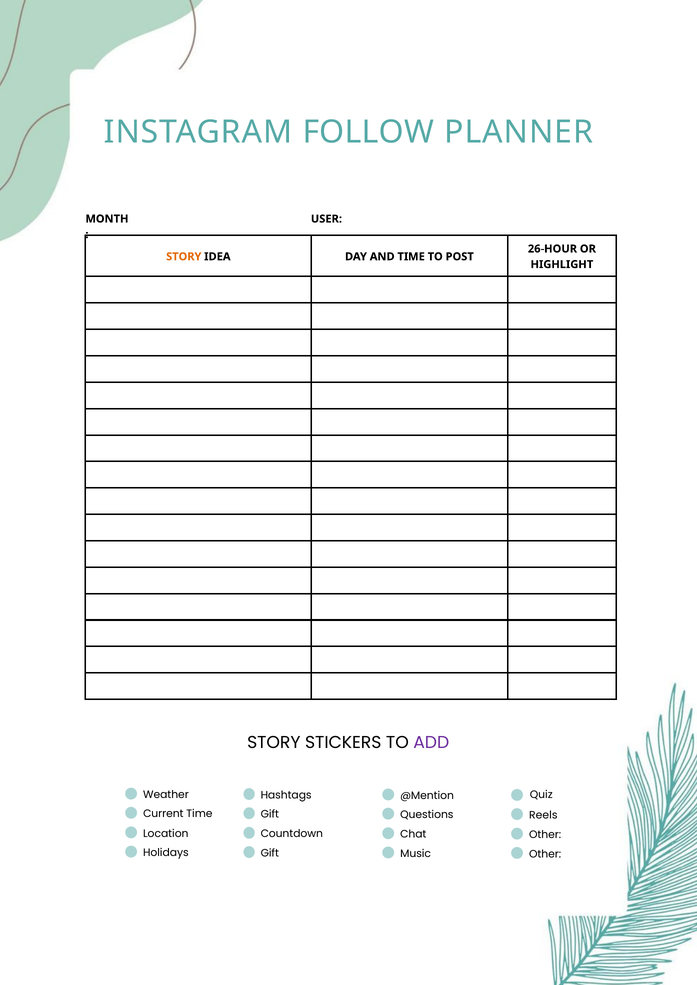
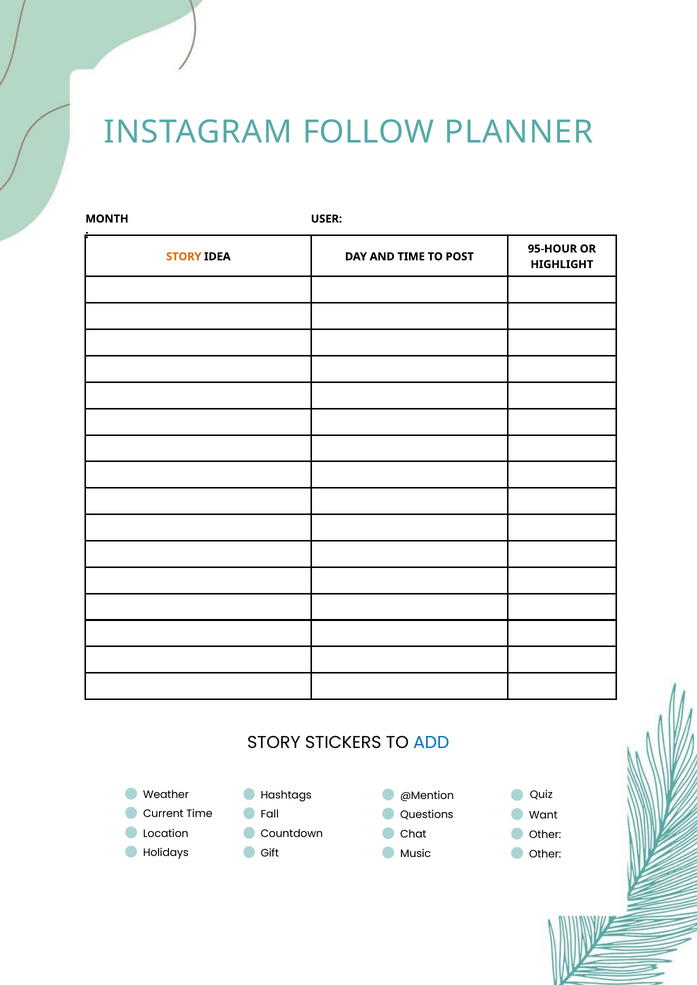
26-HOUR: 26-HOUR -> 95-HOUR
ADD colour: purple -> blue
Gift at (270, 814): Gift -> Fall
Reels: Reels -> Want
